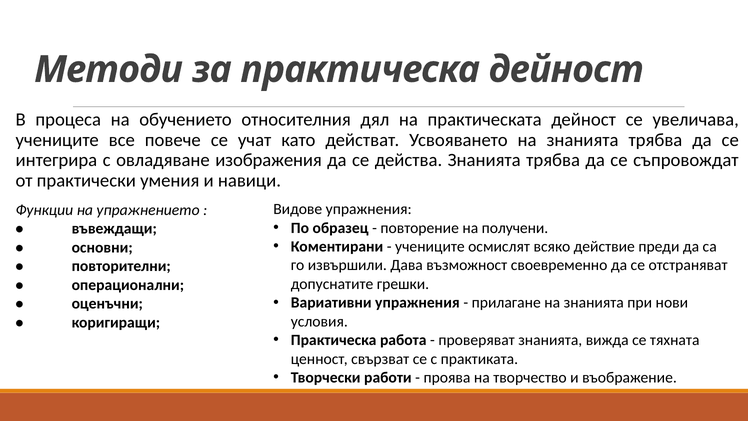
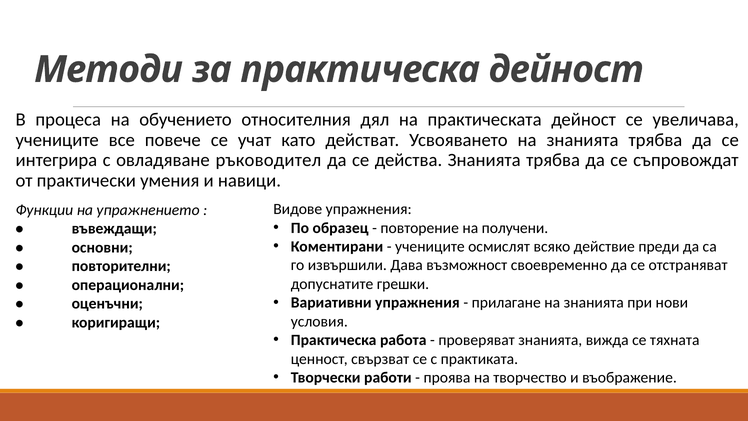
изображения: изображения -> ръководител
